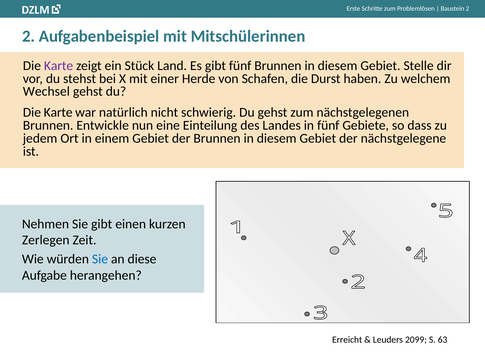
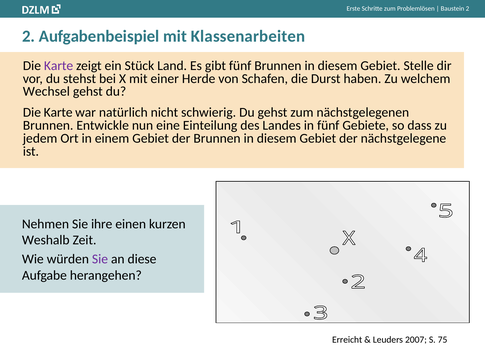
Mitschülerinnen: Mitschülerinnen -> Klassenarbeiten
Sie gibt: gibt -> ihre
Zerlegen: Zerlegen -> Weshalb
Sie at (100, 259) colour: blue -> purple
2099: 2099 -> 2007
63: 63 -> 75
